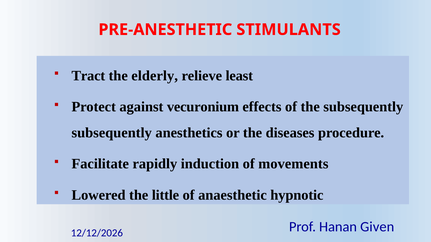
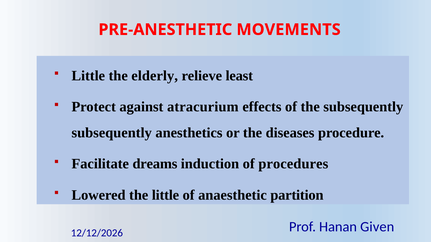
STIMULANTS: STIMULANTS -> MOVEMENTS
Tract at (88, 76): Tract -> Little
vecuronium: vecuronium -> atracurium
rapidly: rapidly -> dreams
movements: movements -> procedures
hypnotic: hypnotic -> partition
